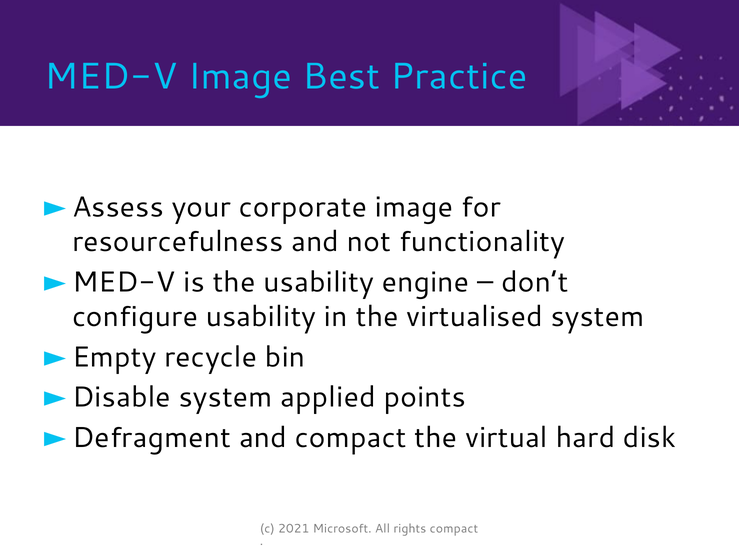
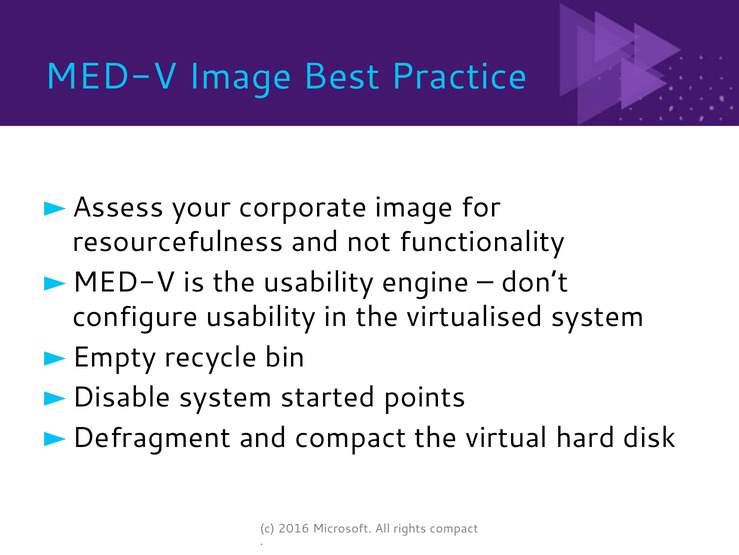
applied: applied -> started
2021: 2021 -> 2016
